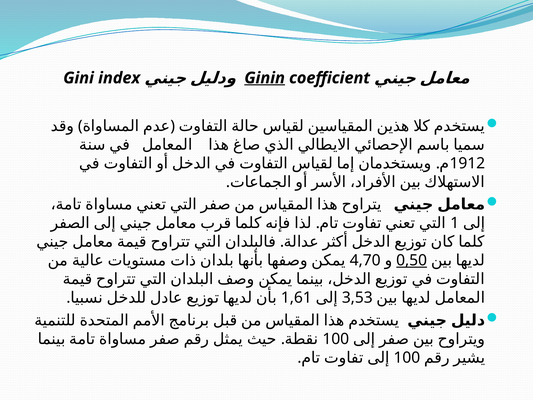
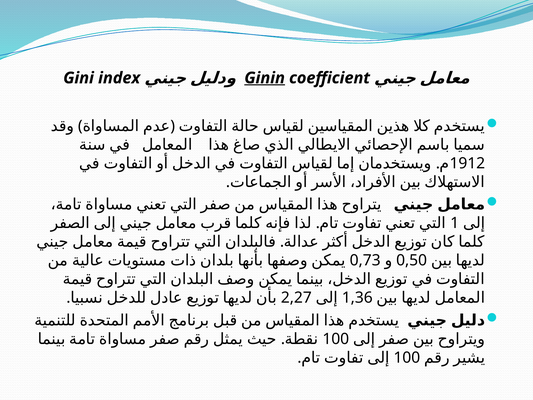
4,70: 4,70 -> 0,73
0,50 underline: present -> none
1,61: 1,61 -> 2,27
3,53: 3,53 -> 1,36
